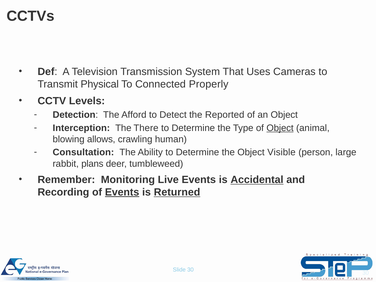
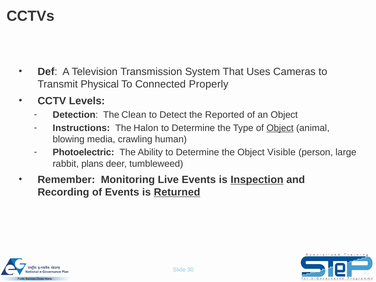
Afford: Afford -> Clean
Interception: Interception -> Instructions
There: There -> Halon
allows: allows -> media
Consultation: Consultation -> Photoelectric
Accidental: Accidental -> Inspection
Events at (122, 192) underline: present -> none
